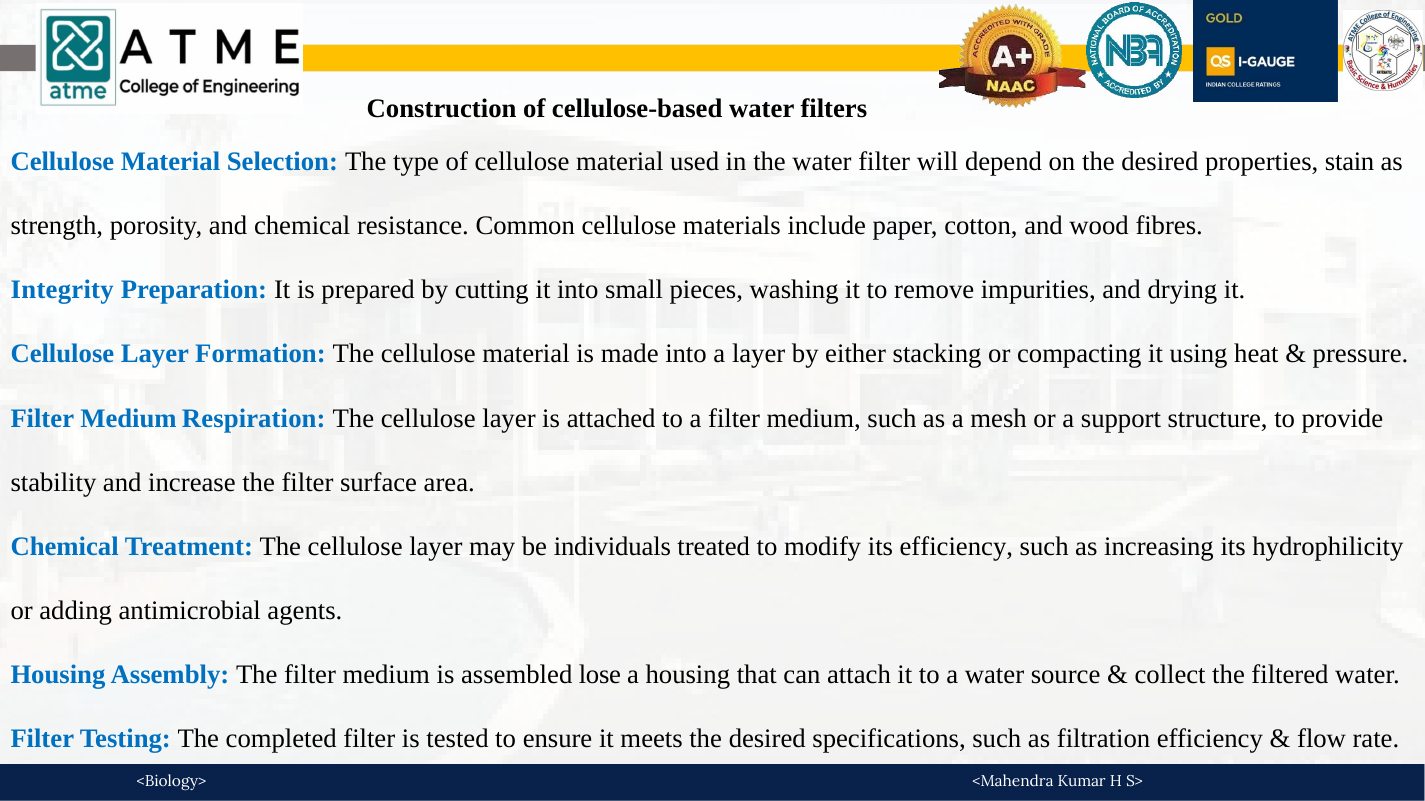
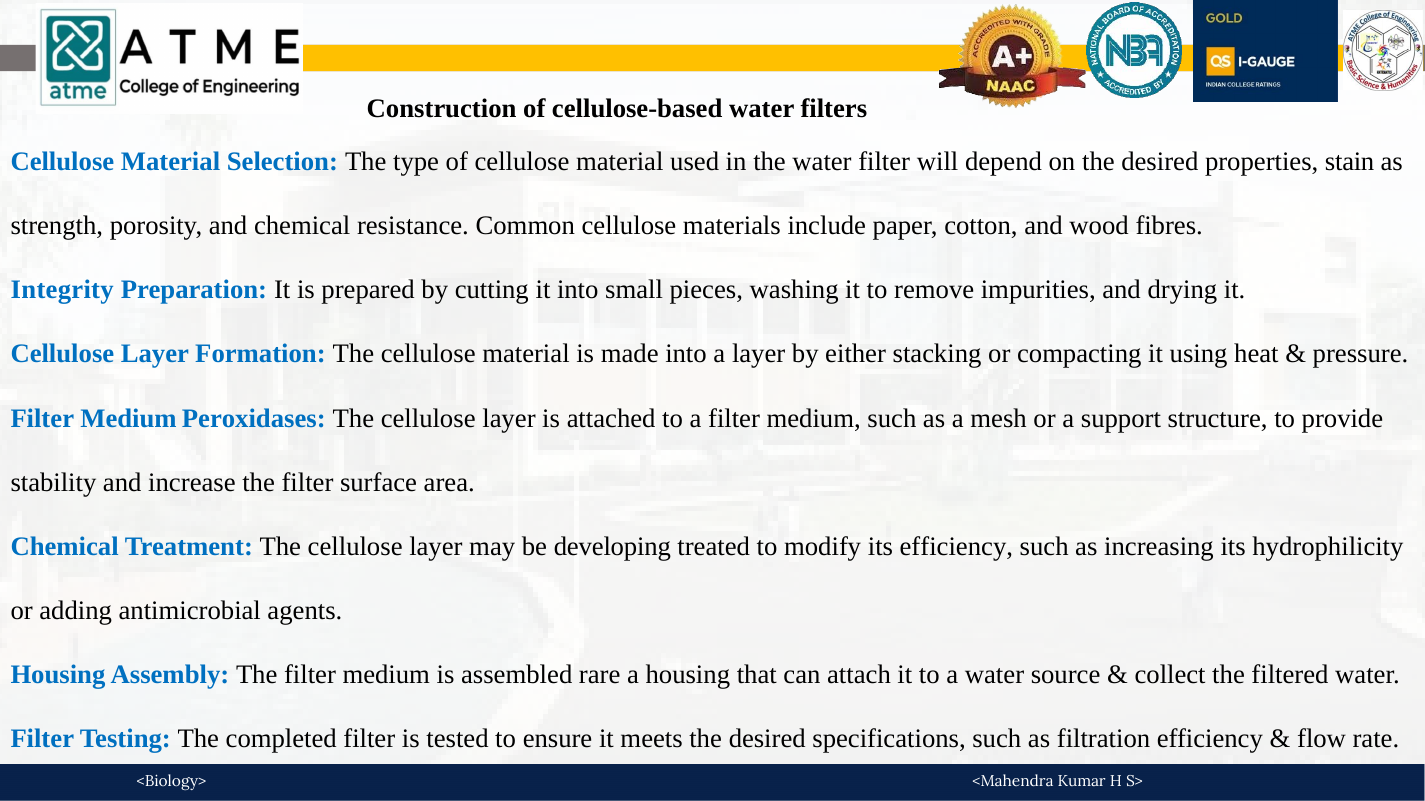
Respiration: Respiration -> Peroxidases
individuals: individuals -> developing
lose: lose -> rare
